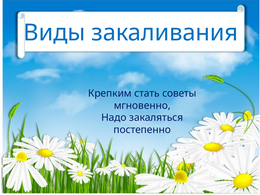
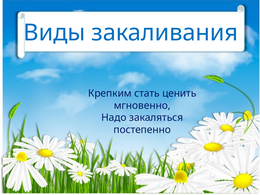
советы: советы -> ценить
